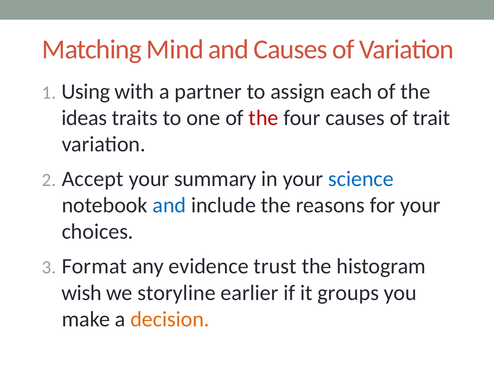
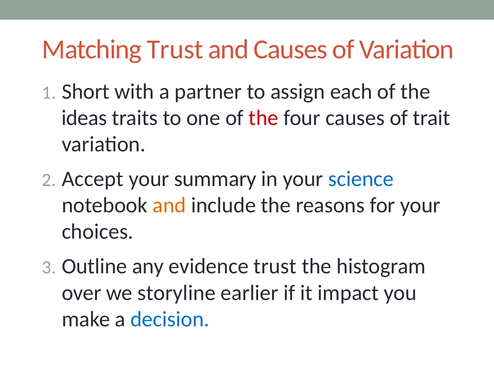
Matching Mind: Mind -> Trust
Using: Using -> Short
and at (169, 205) colour: blue -> orange
Format: Format -> Outline
wish: wish -> over
groups: groups -> impact
decision colour: orange -> blue
